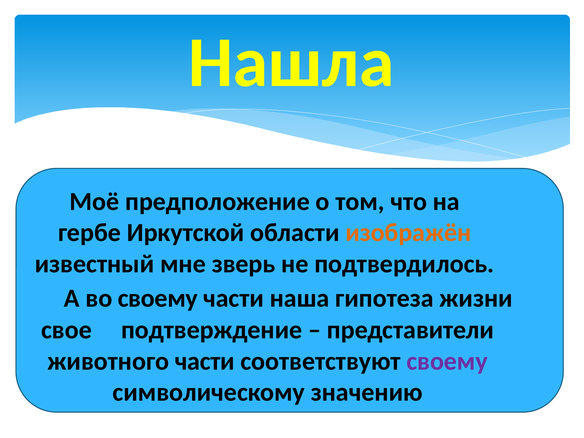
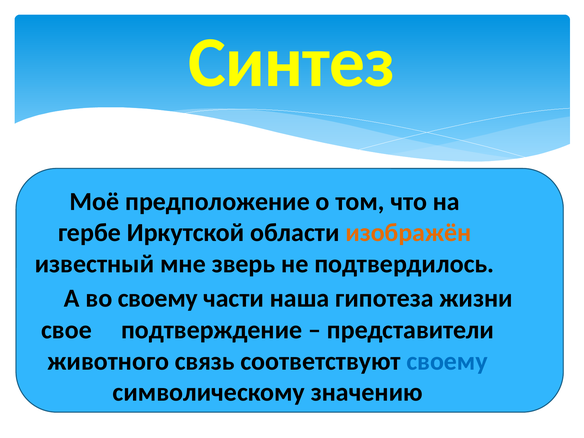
Нашла: Нашла -> Синтез
животного части: части -> связь
своему at (447, 361) colour: purple -> blue
